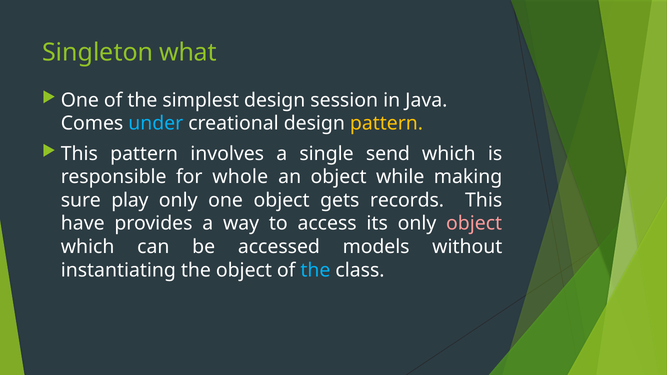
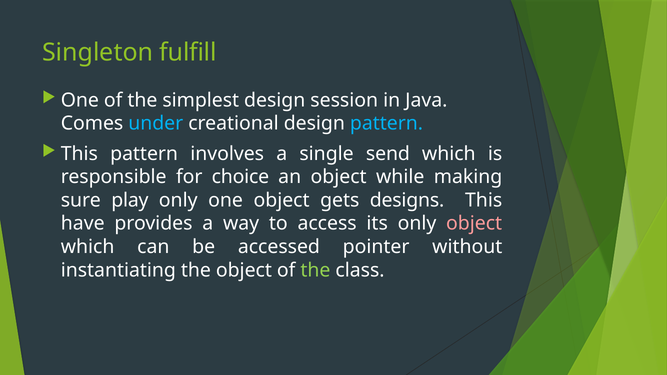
what: what -> fulfill
pattern at (386, 124) colour: yellow -> light blue
whole: whole -> choice
records: records -> designs
models: models -> pointer
the at (315, 270) colour: light blue -> light green
